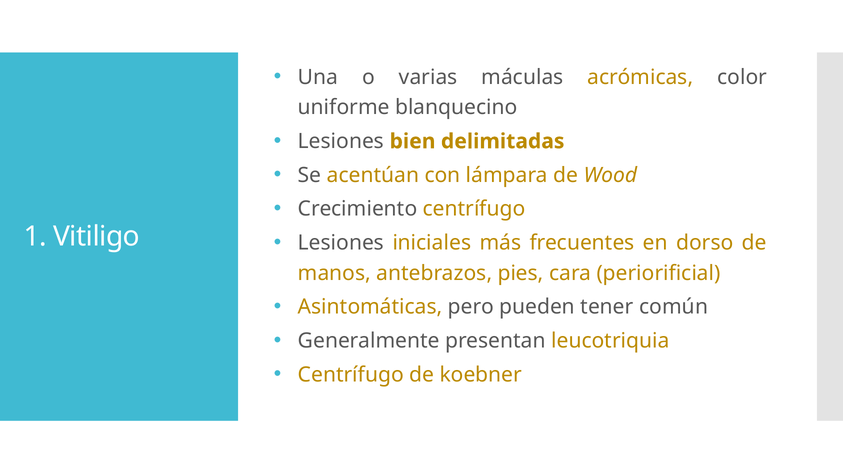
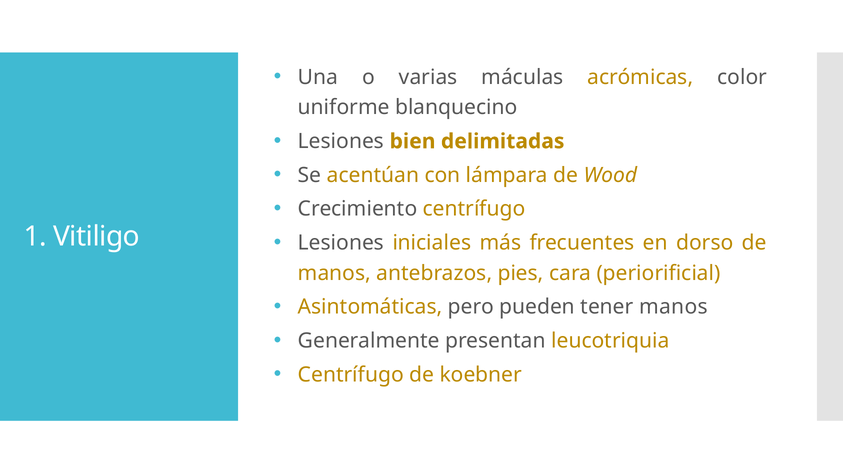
tener común: común -> manos
